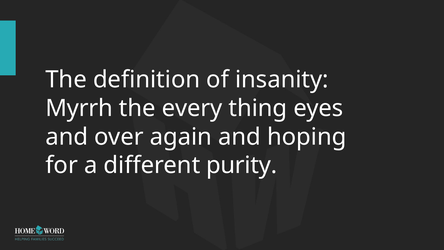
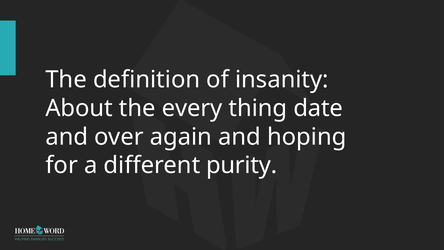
Myrrh: Myrrh -> About
eyes: eyes -> date
